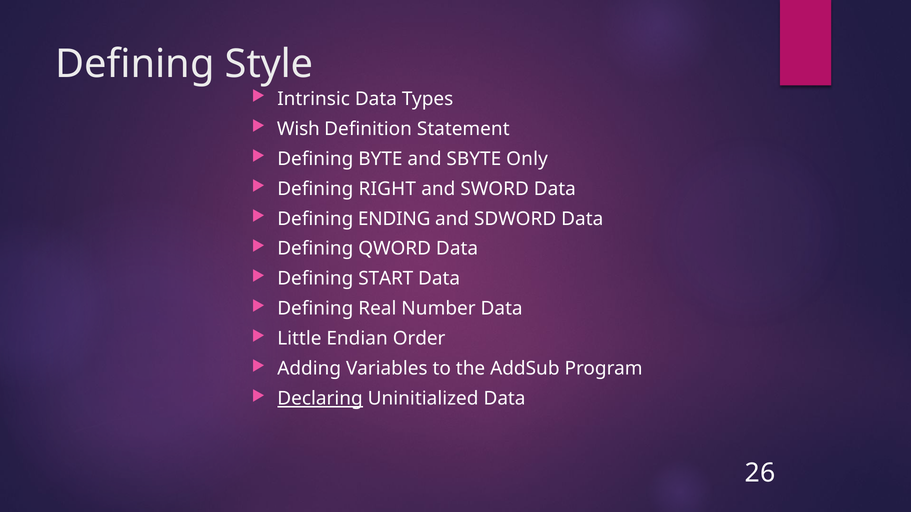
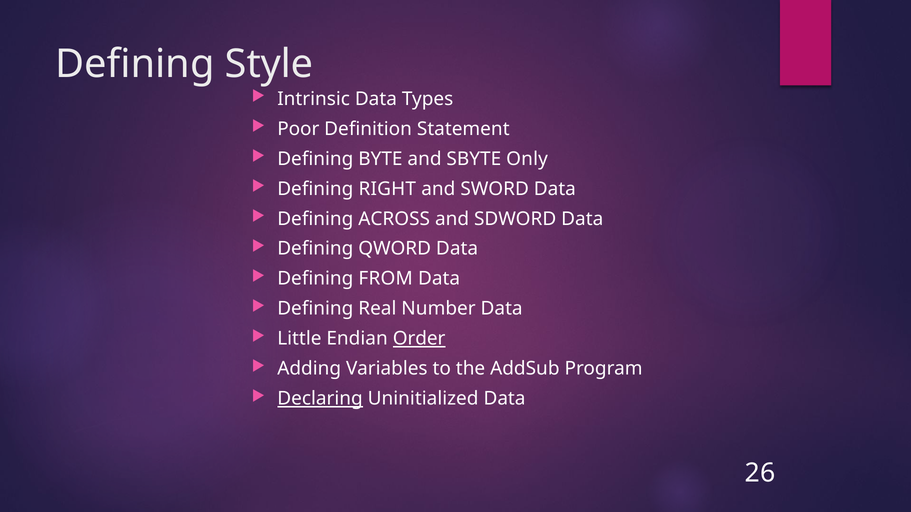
Wish: Wish -> Poor
ENDING: ENDING -> ACROSS
START: START -> FROM
Order underline: none -> present
